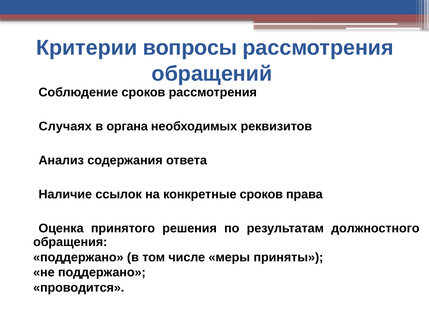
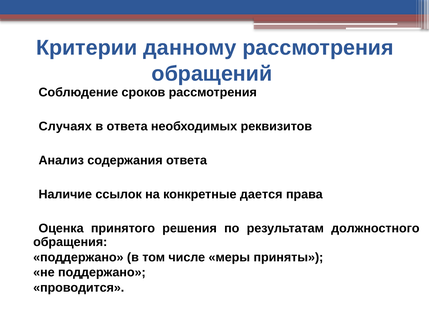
вопросы: вопросы -> данному
в органа: органа -> ответа
конкретные сроков: сроков -> дается
